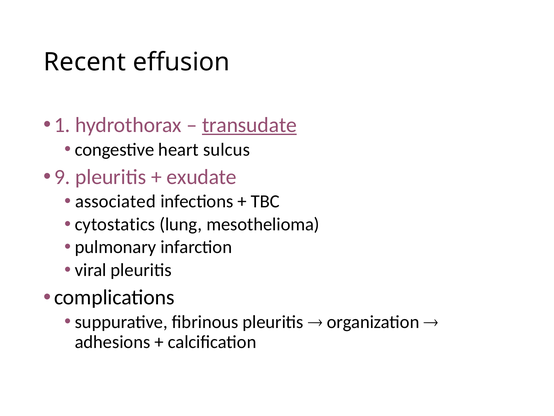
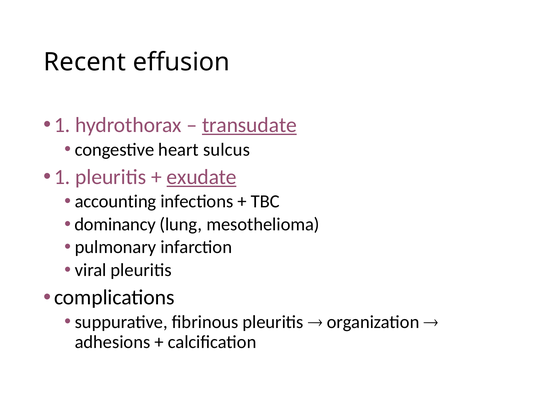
9 at (62, 177): 9 -> 1
exudate underline: none -> present
associated: associated -> accounting
cytostatics: cytostatics -> dominancy
